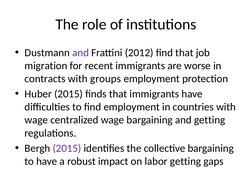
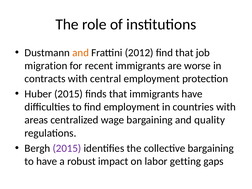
and at (81, 53) colour: purple -> orange
groups: groups -> central
wage at (36, 120): wage -> areas
and getting: getting -> quality
